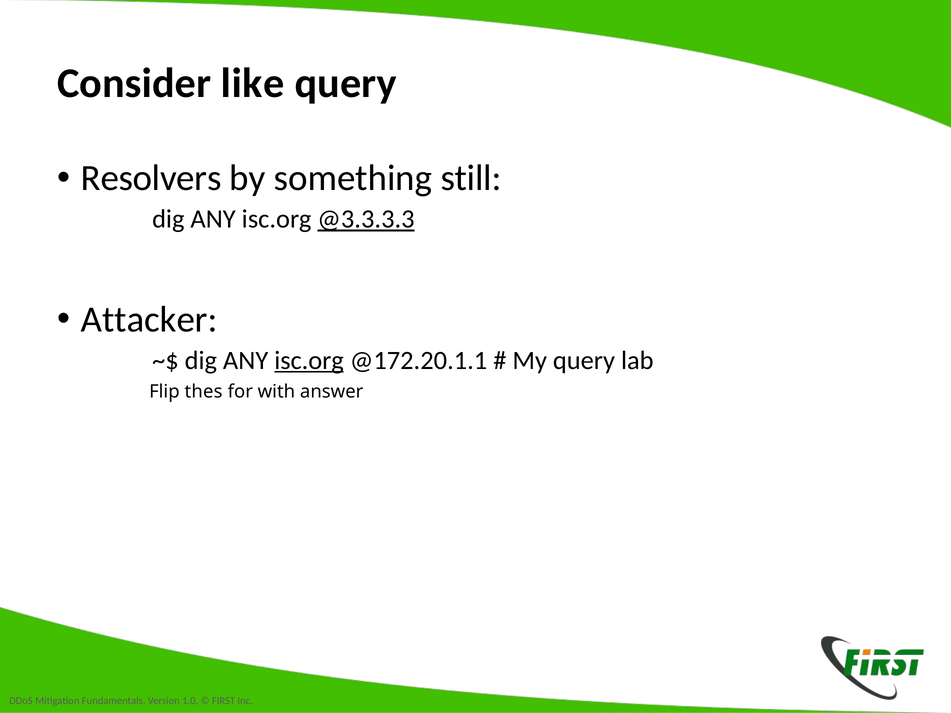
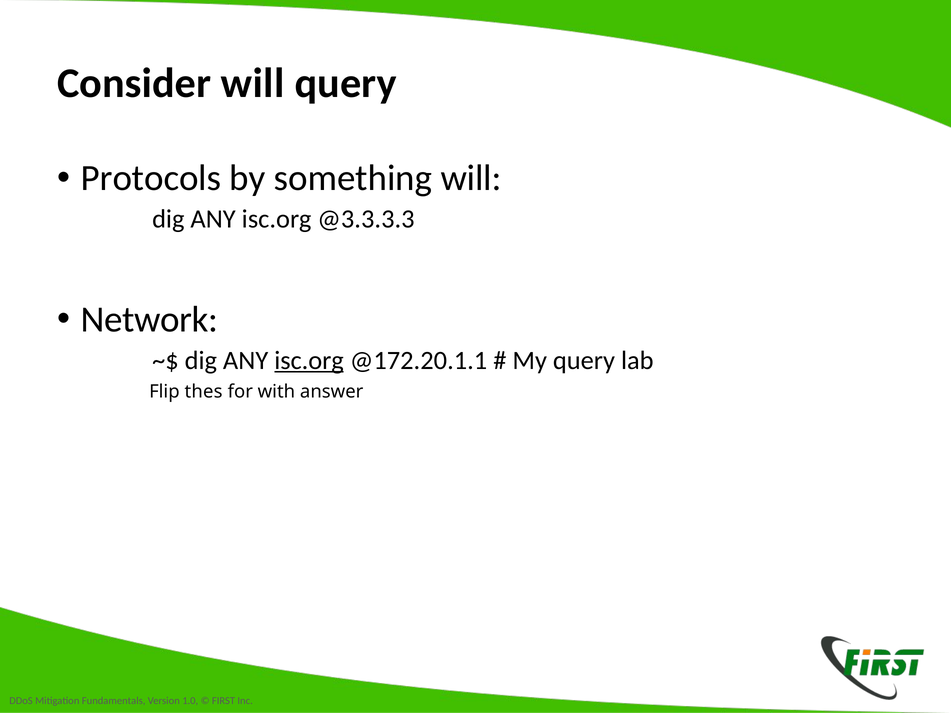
Consider like: like -> will
Resolvers: Resolvers -> Protocols
something still: still -> will
@3.3.3.3 underline: present -> none
Attacker: Attacker -> Network
